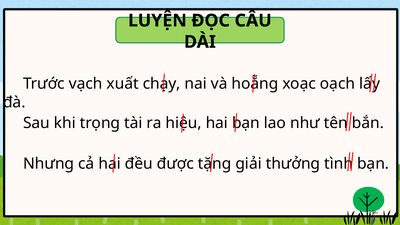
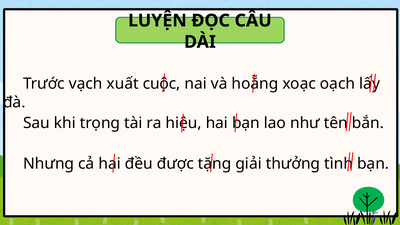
chạy: chạy -> cuộc
